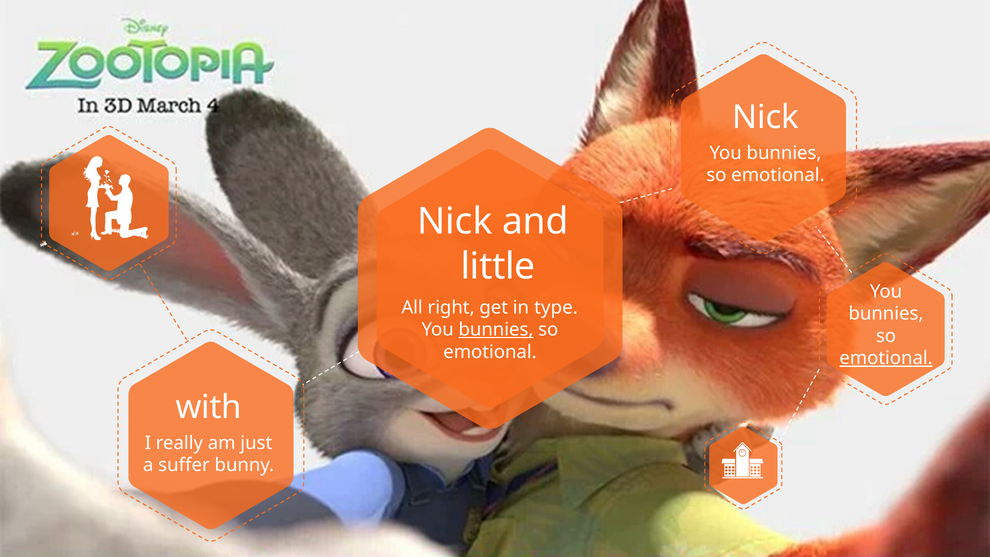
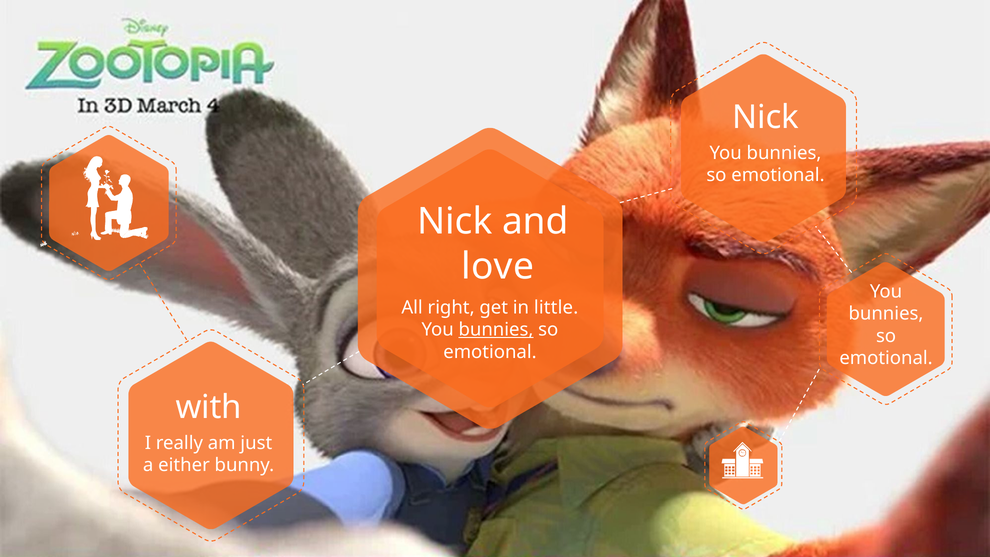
little: little -> love
type: type -> little
emotional at (886, 358) underline: present -> none
suffer: suffer -> either
